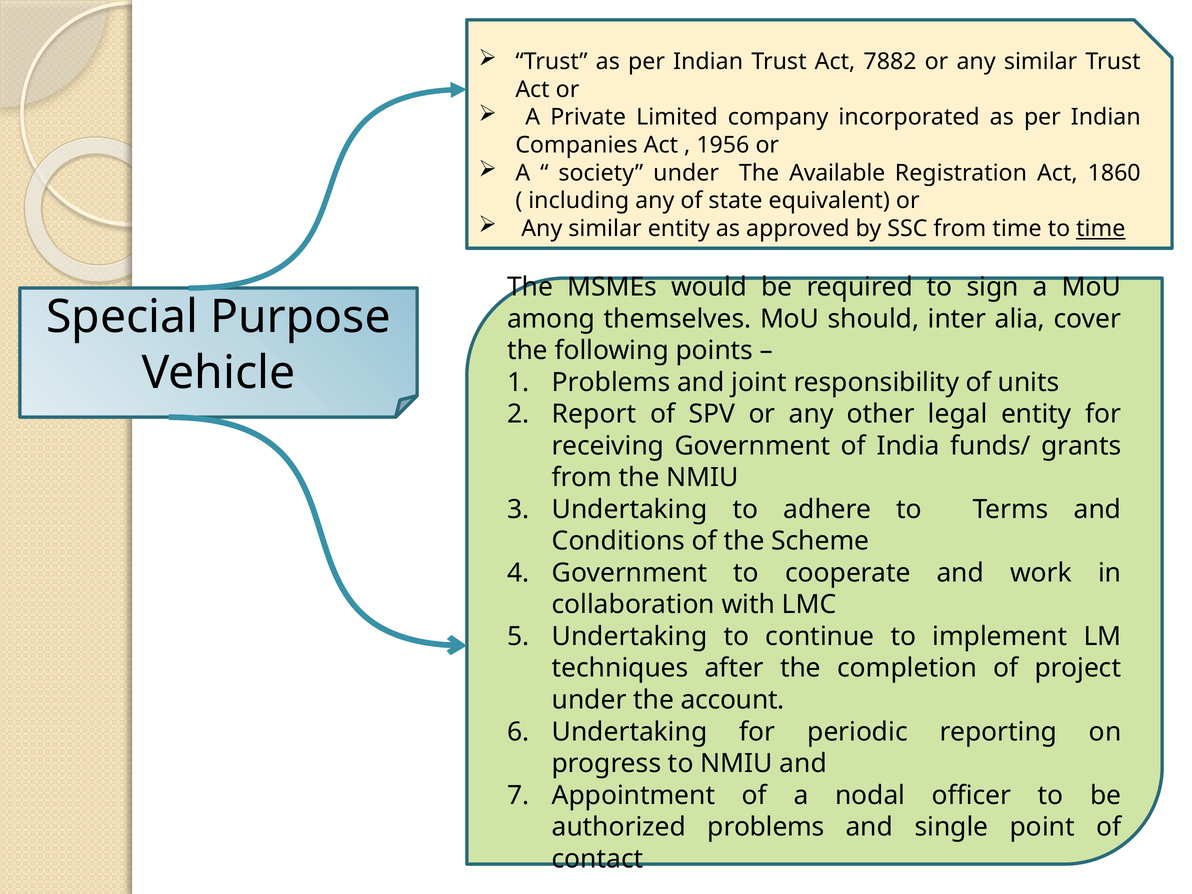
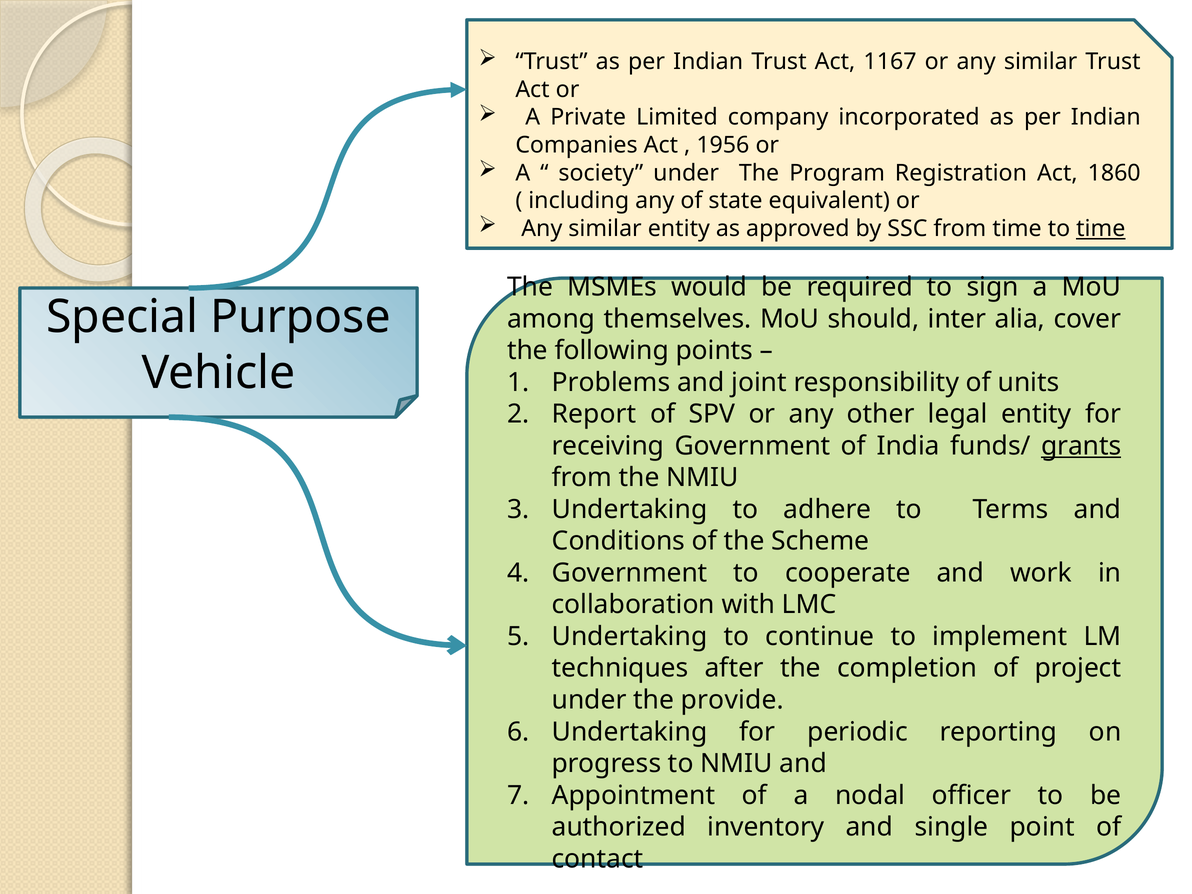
7882: 7882 -> 1167
Available: Available -> Program
grants underline: none -> present
account: account -> provide
authorized problems: problems -> inventory
